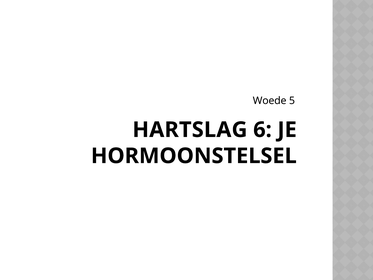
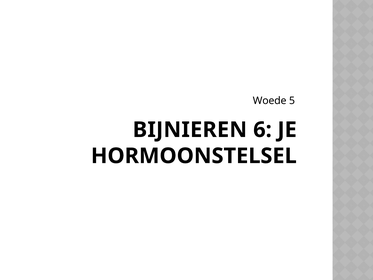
HARTSLAG: HARTSLAG -> BIJNIEREN
